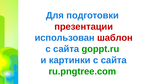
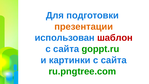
презентации colour: red -> orange
